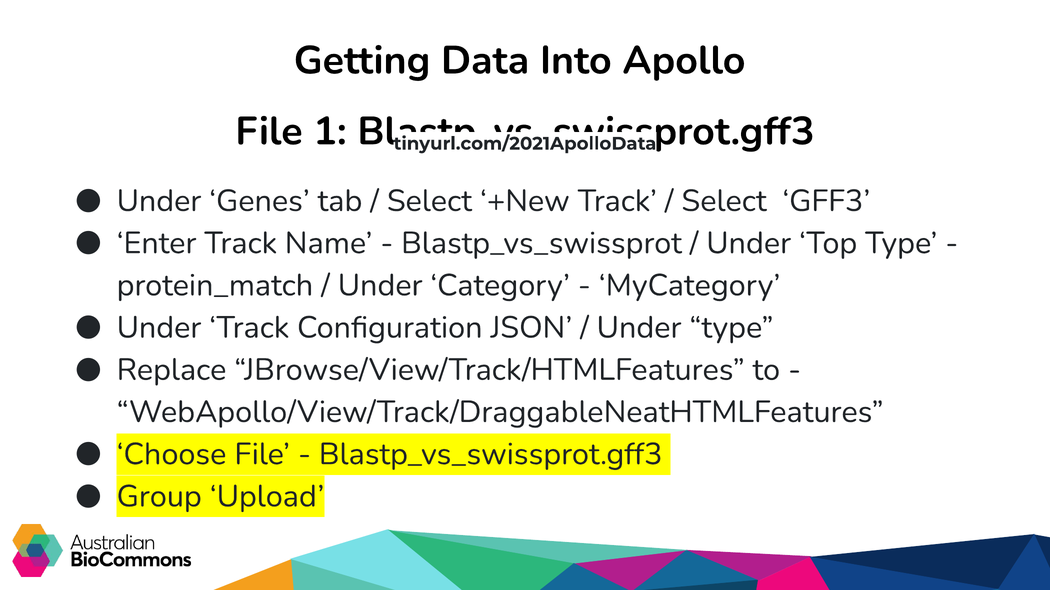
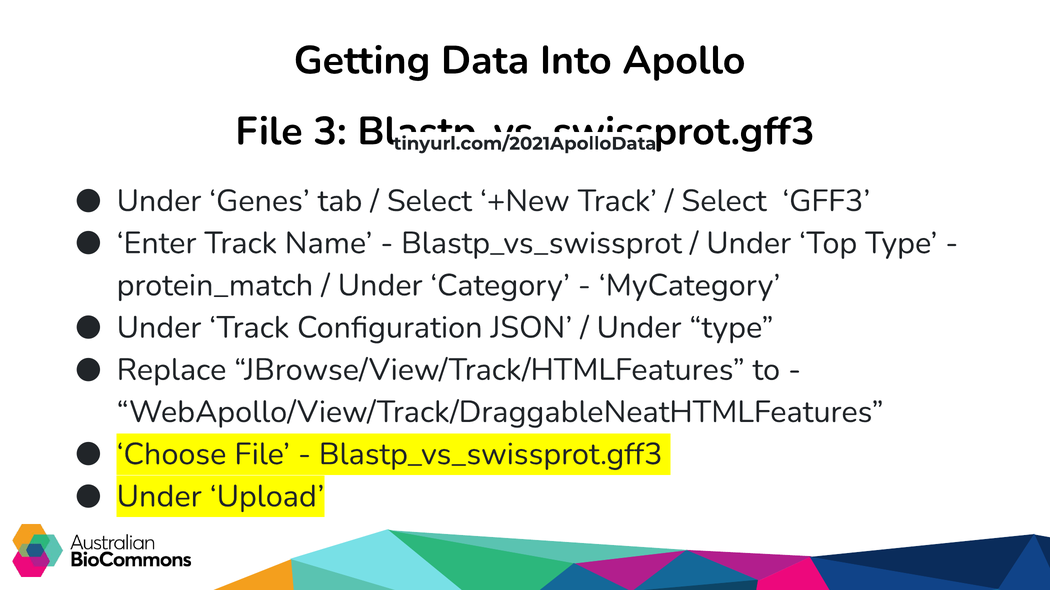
1: 1 -> 3
Group at (159, 497): Group -> Under
